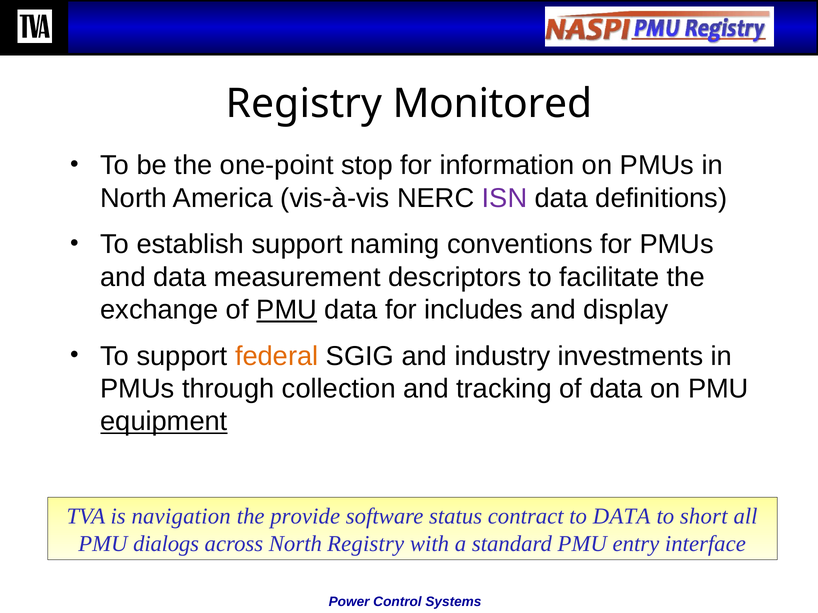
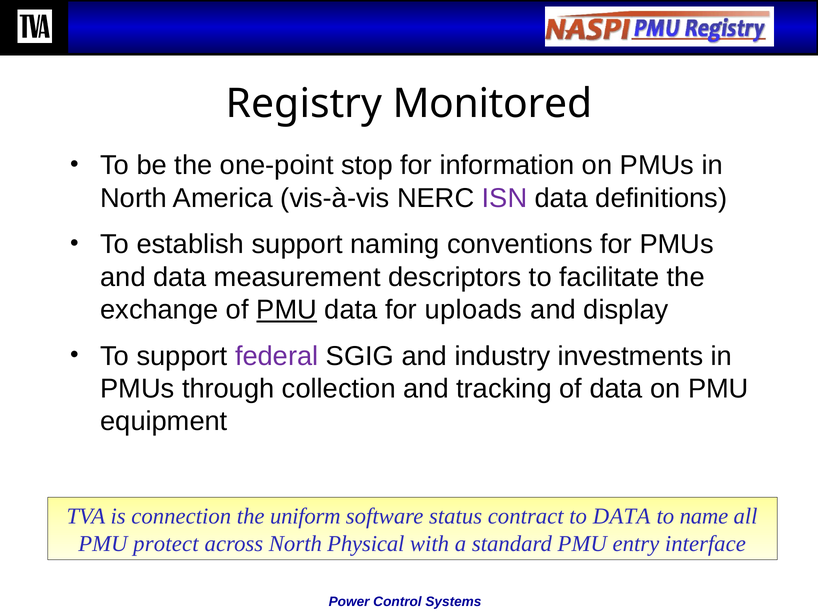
includes: includes -> uploads
federal colour: orange -> purple
equipment underline: present -> none
navigation: navigation -> connection
provide: provide -> uniform
short: short -> name
dialogs: dialogs -> protect
North Registry: Registry -> Physical
